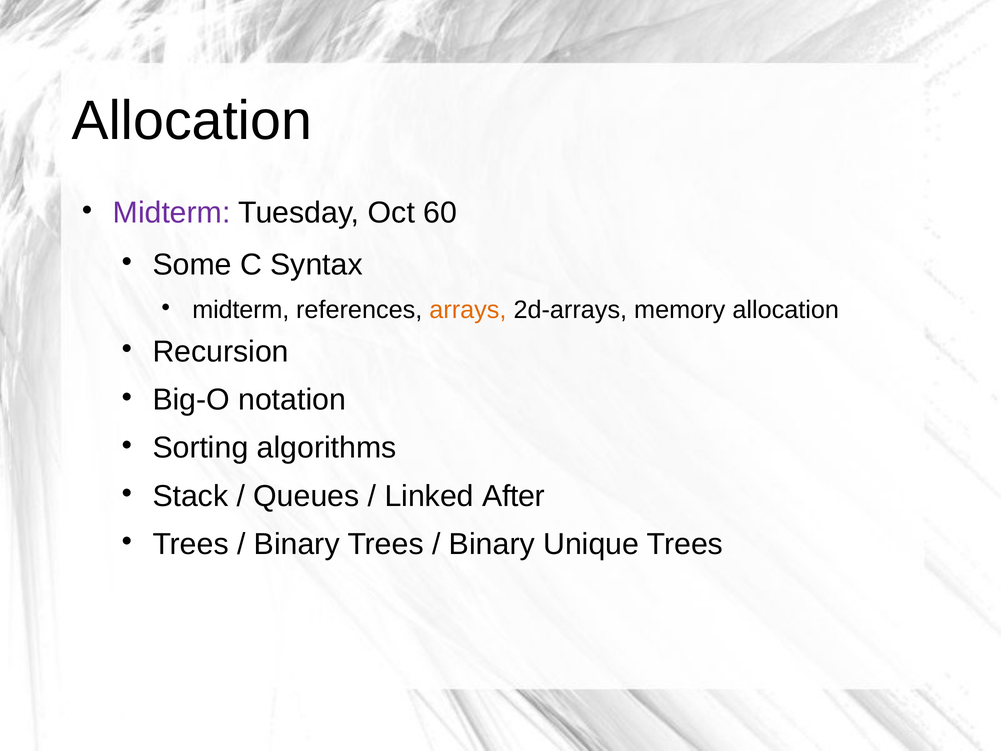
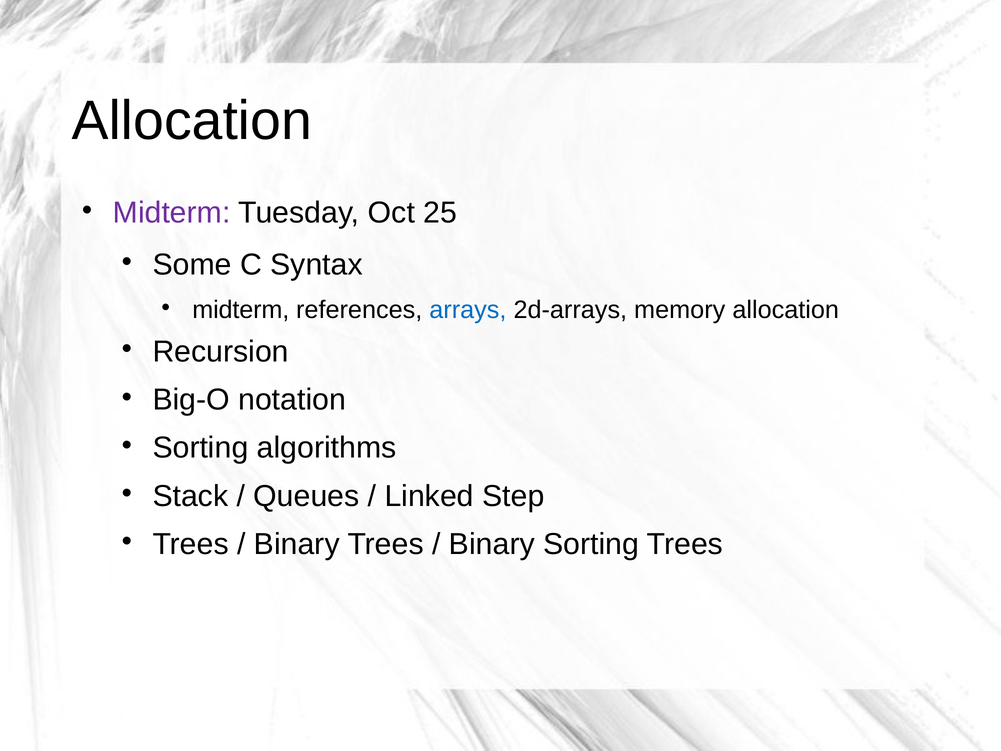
60: 60 -> 25
arrays colour: orange -> blue
After: After -> Step
Binary Unique: Unique -> Sorting
